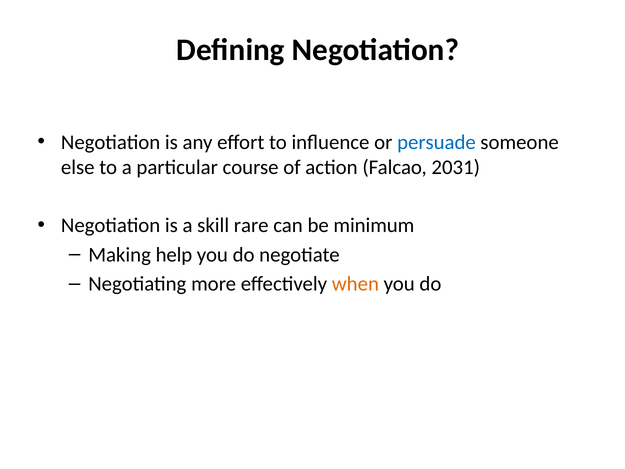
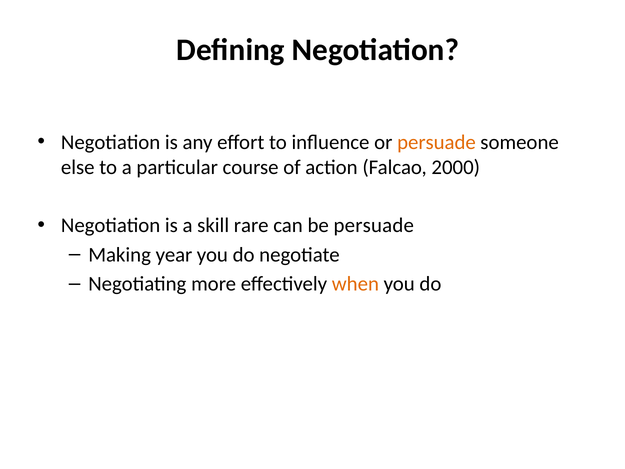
persuade at (436, 142) colour: blue -> orange
2031: 2031 -> 2000
be minimum: minimum -> persuade
help: help -> year
